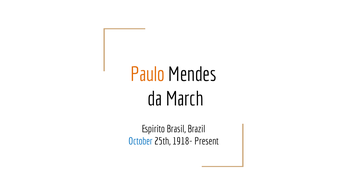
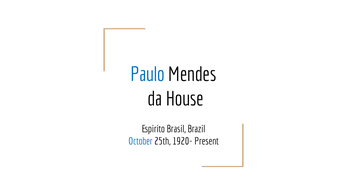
Paulo colour: orange -> blue
March: March -> House
1918-: 1918- -> 1920-
